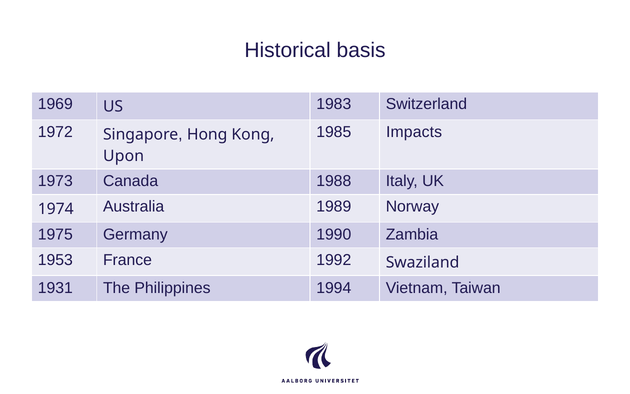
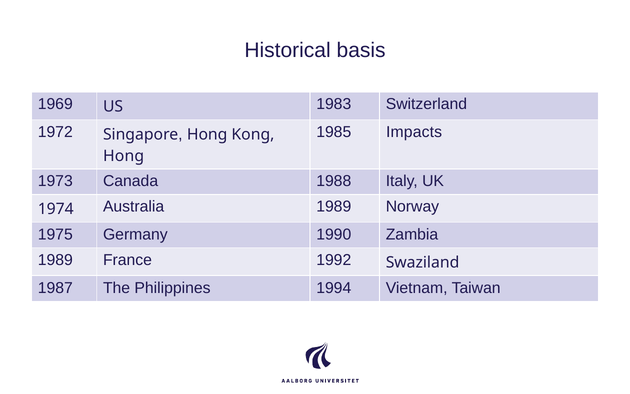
Upon at (124, 156): Upon -> Hong
1953 at (55, 260): 1953 -> 1989
1931: 1931 -> 1987
